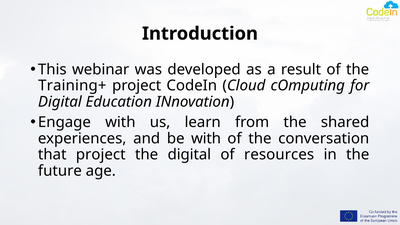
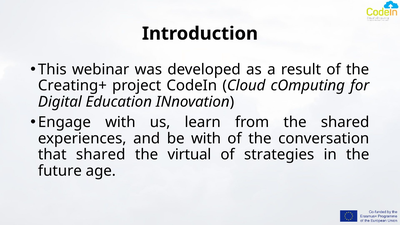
Training+: Training+ -> Creating+
that project: project -> shared
the digital: digital -> virtual
resources: resources -> strategies
